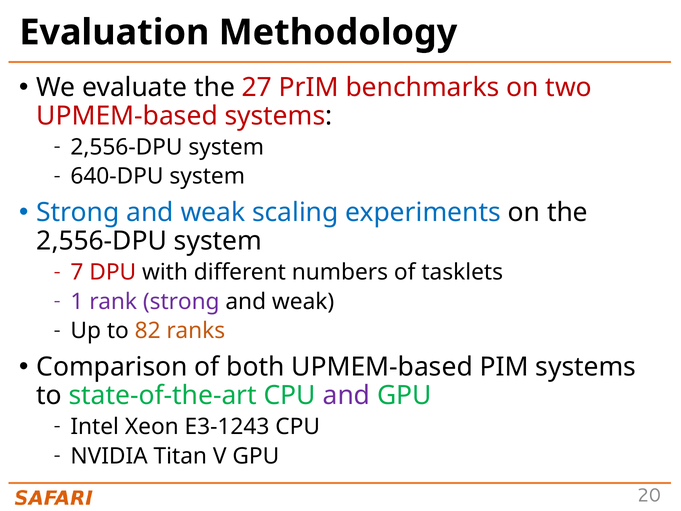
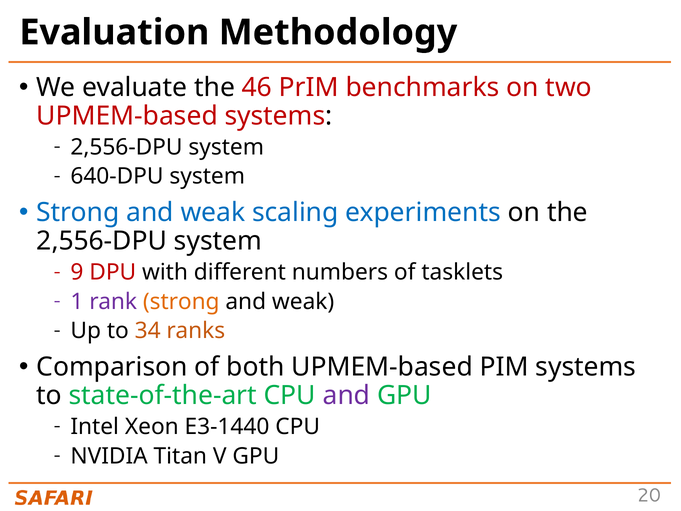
27: 27 -> 46
7: 7 -> 9
strong at (181, 302) colour: purple -> orange
82: 82 -> 34
E3-1243: E3-1243 -> E3-1440
